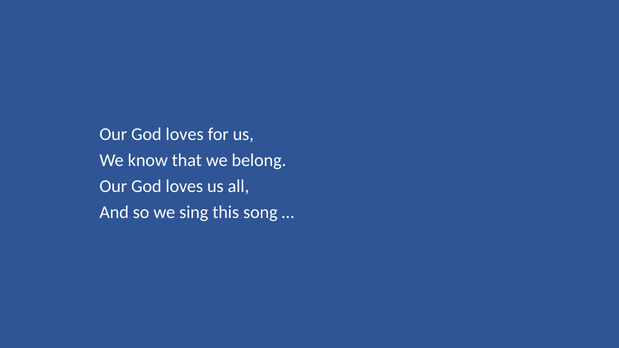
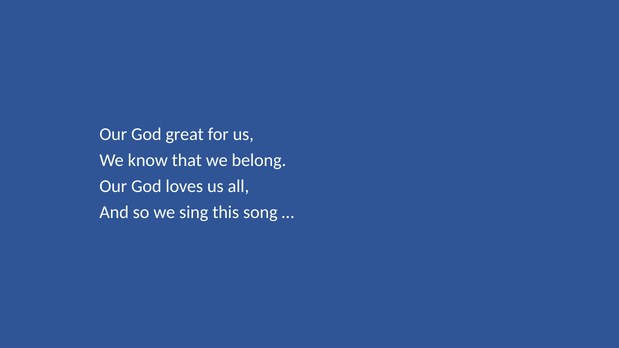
loves at (185, 135): loves -> great
